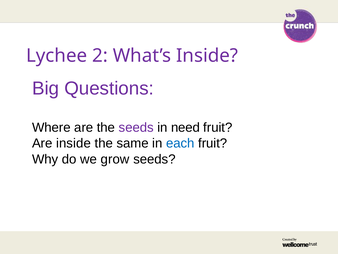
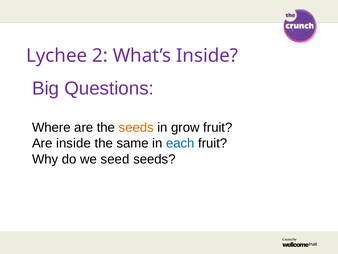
seeds at (136, 127) colour: purple -> orange
need: need -> grow
grow: grow -> seed
